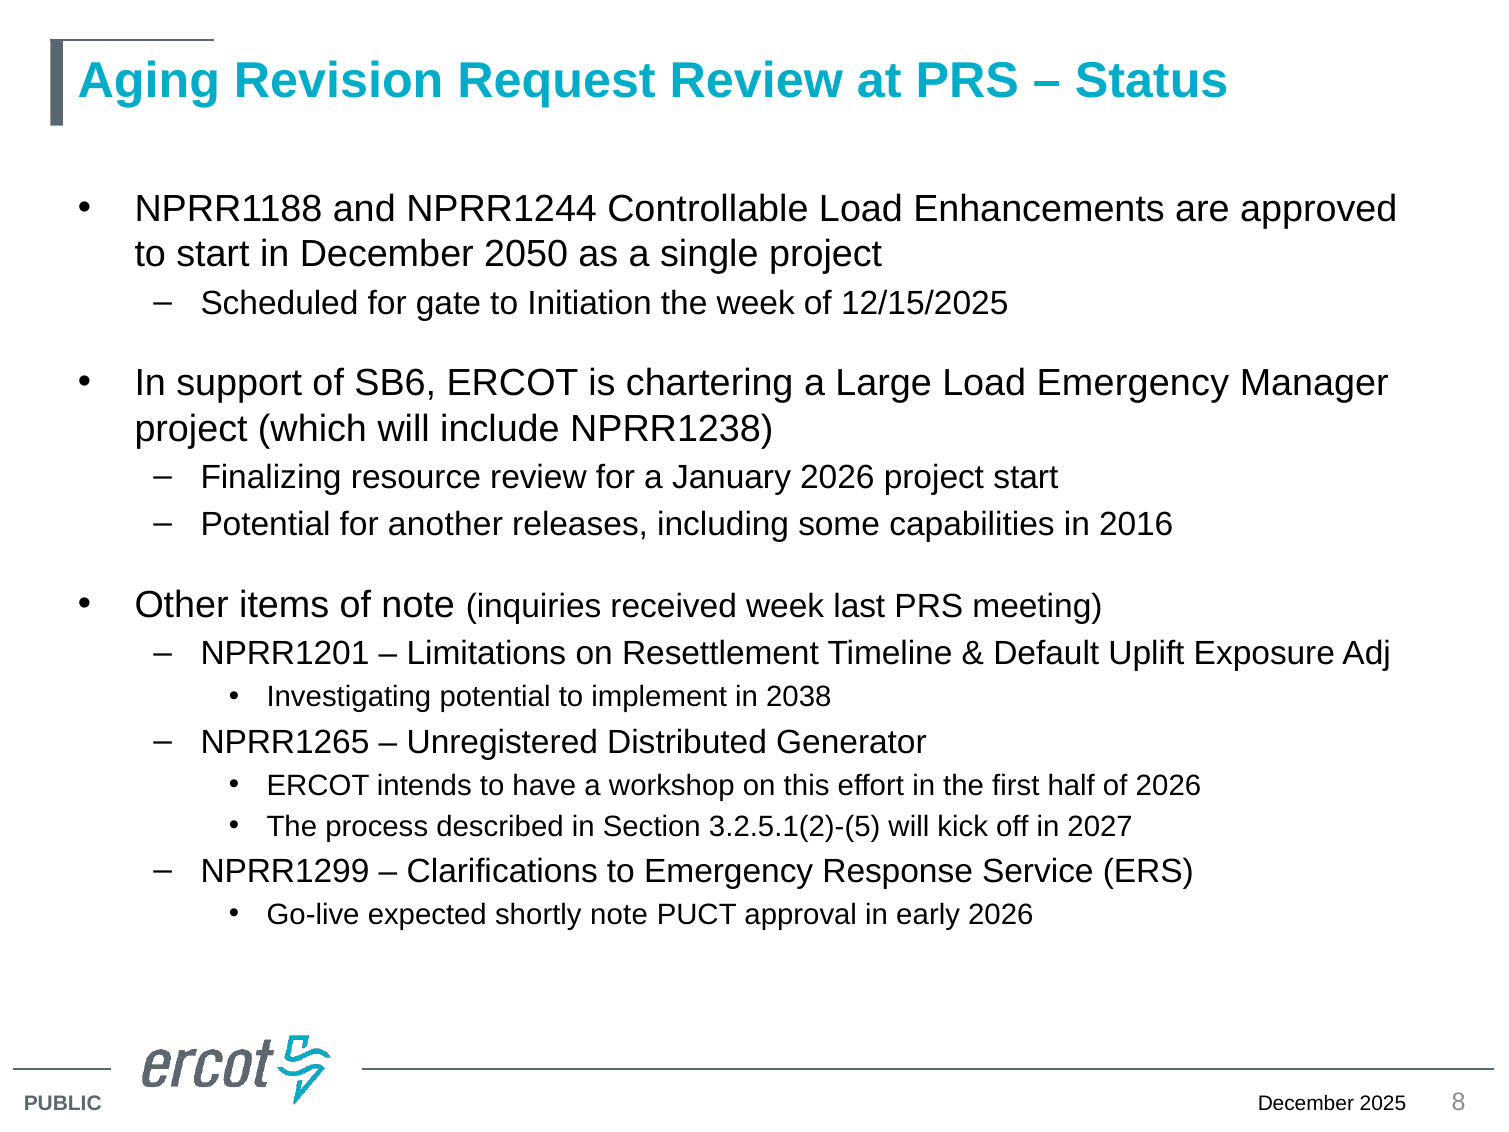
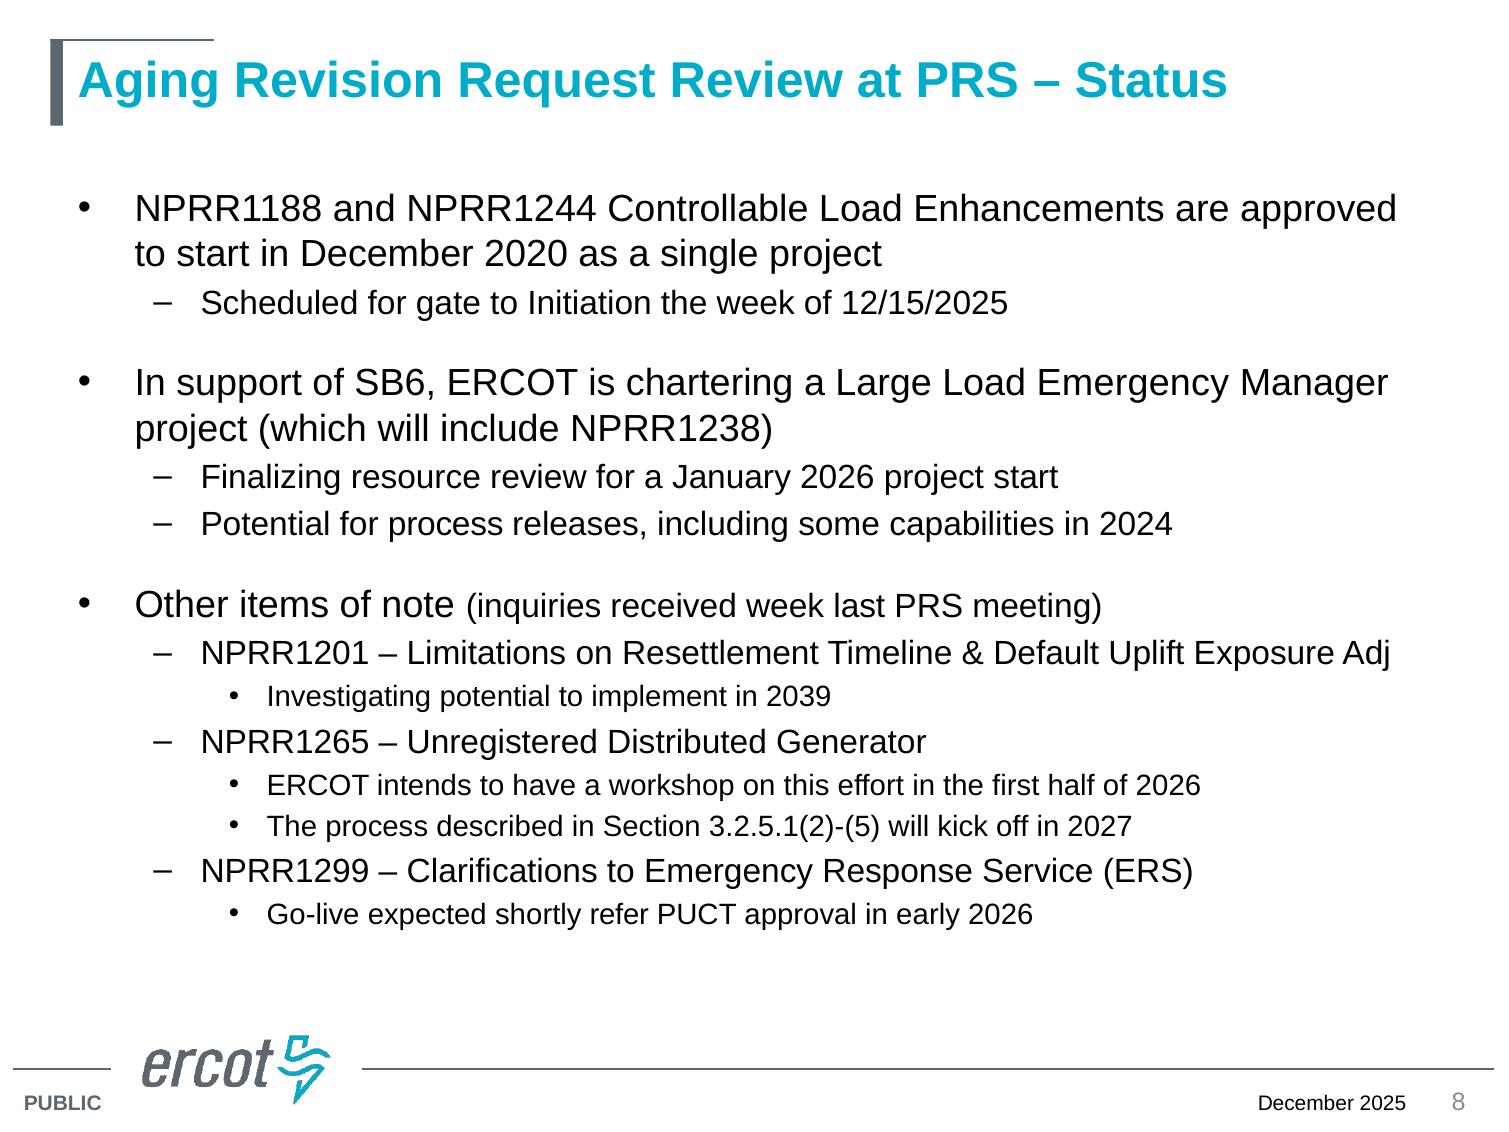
2050: 2050 -> 2020
for another: another -> process
2016: 2016 -> 2024
2038: 2038 -> 2039
shortly note: note -> refer
